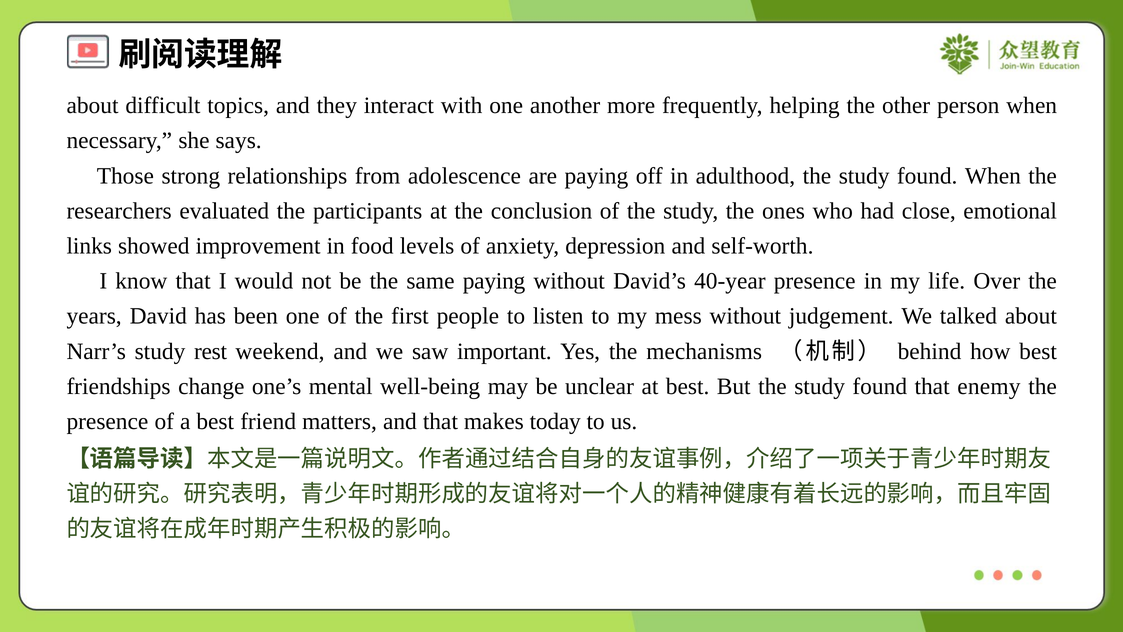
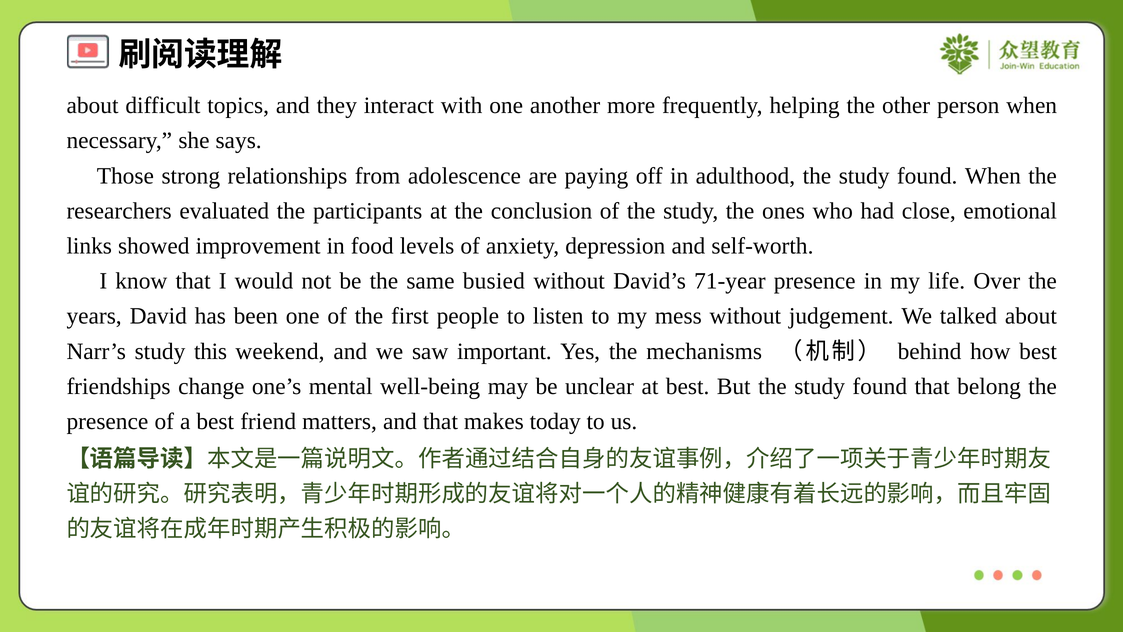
same paying: paying -> busied
40-year: 40-year -> 71-year
rest: rest -> this
enemy: enemy -> belong
